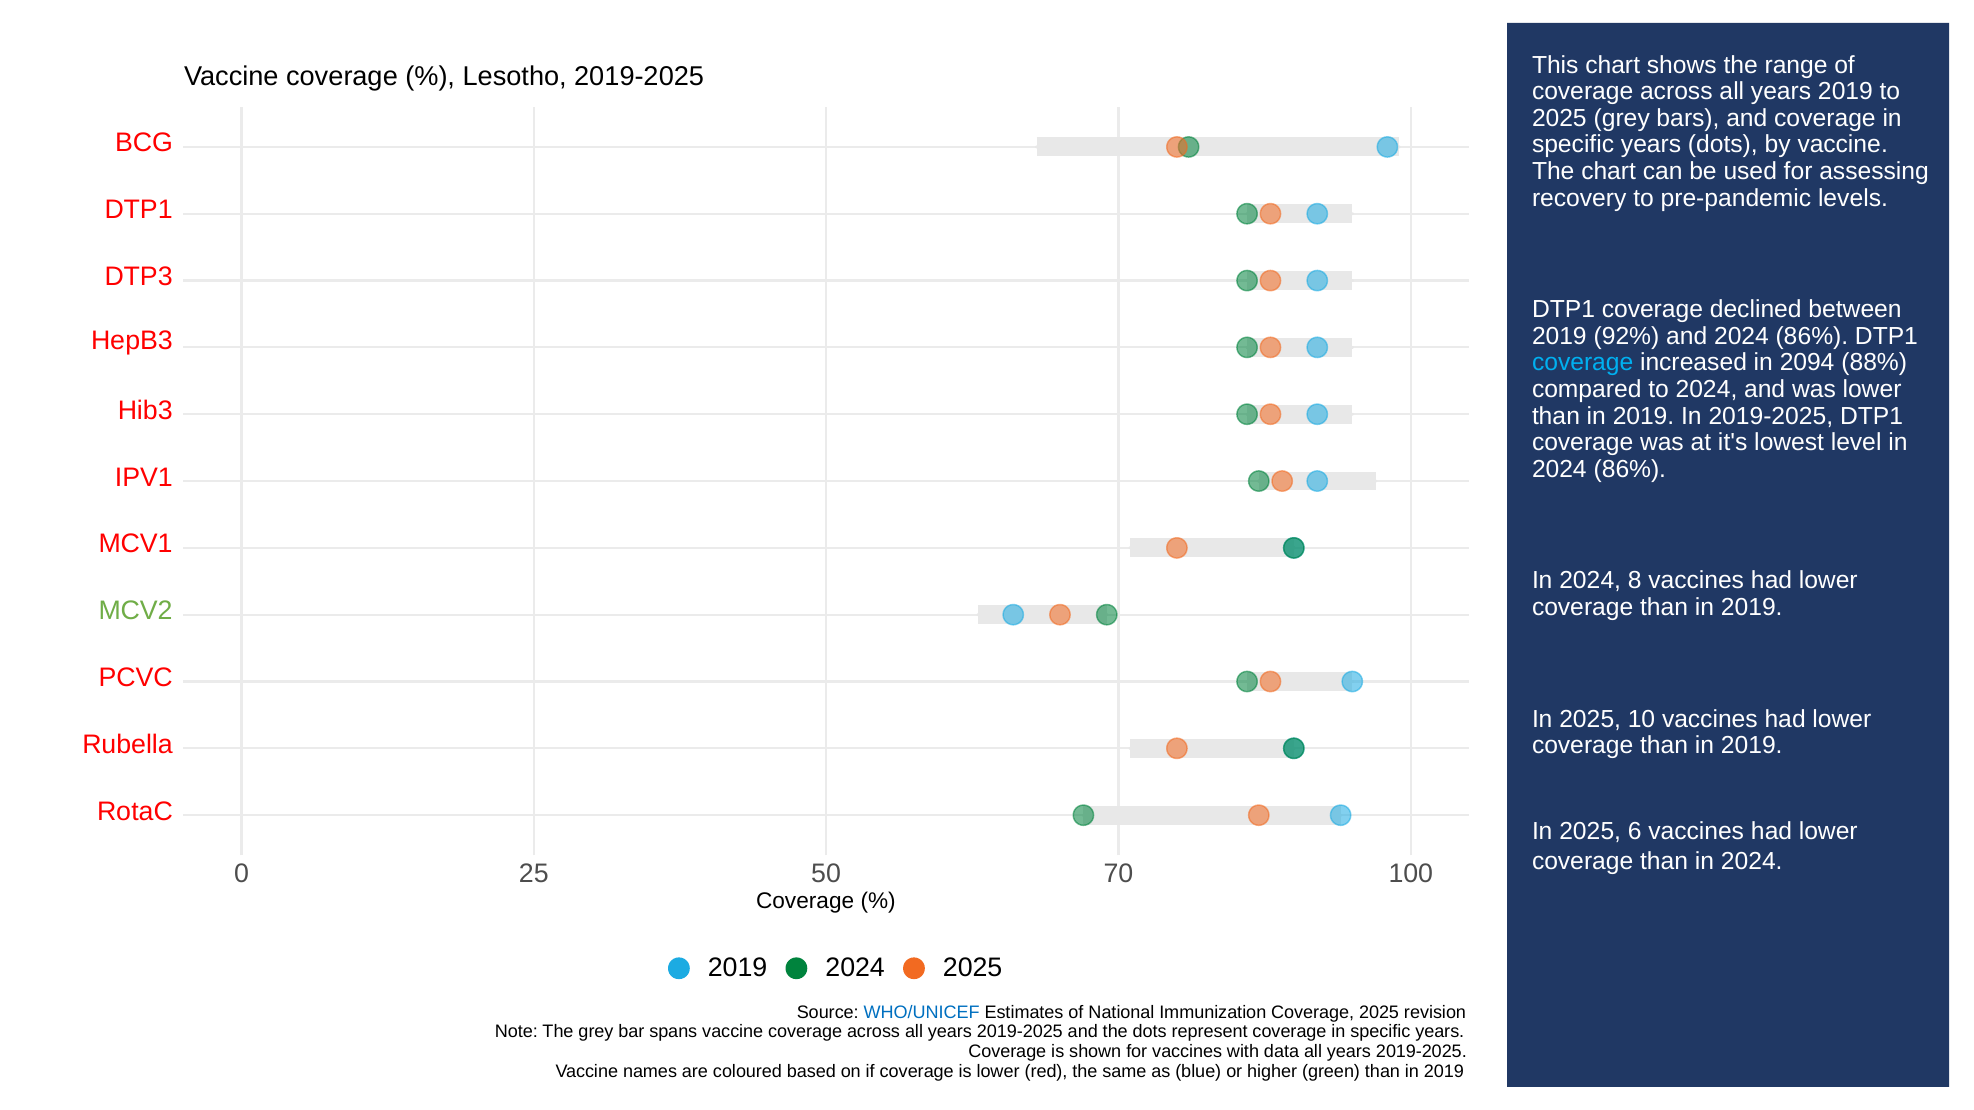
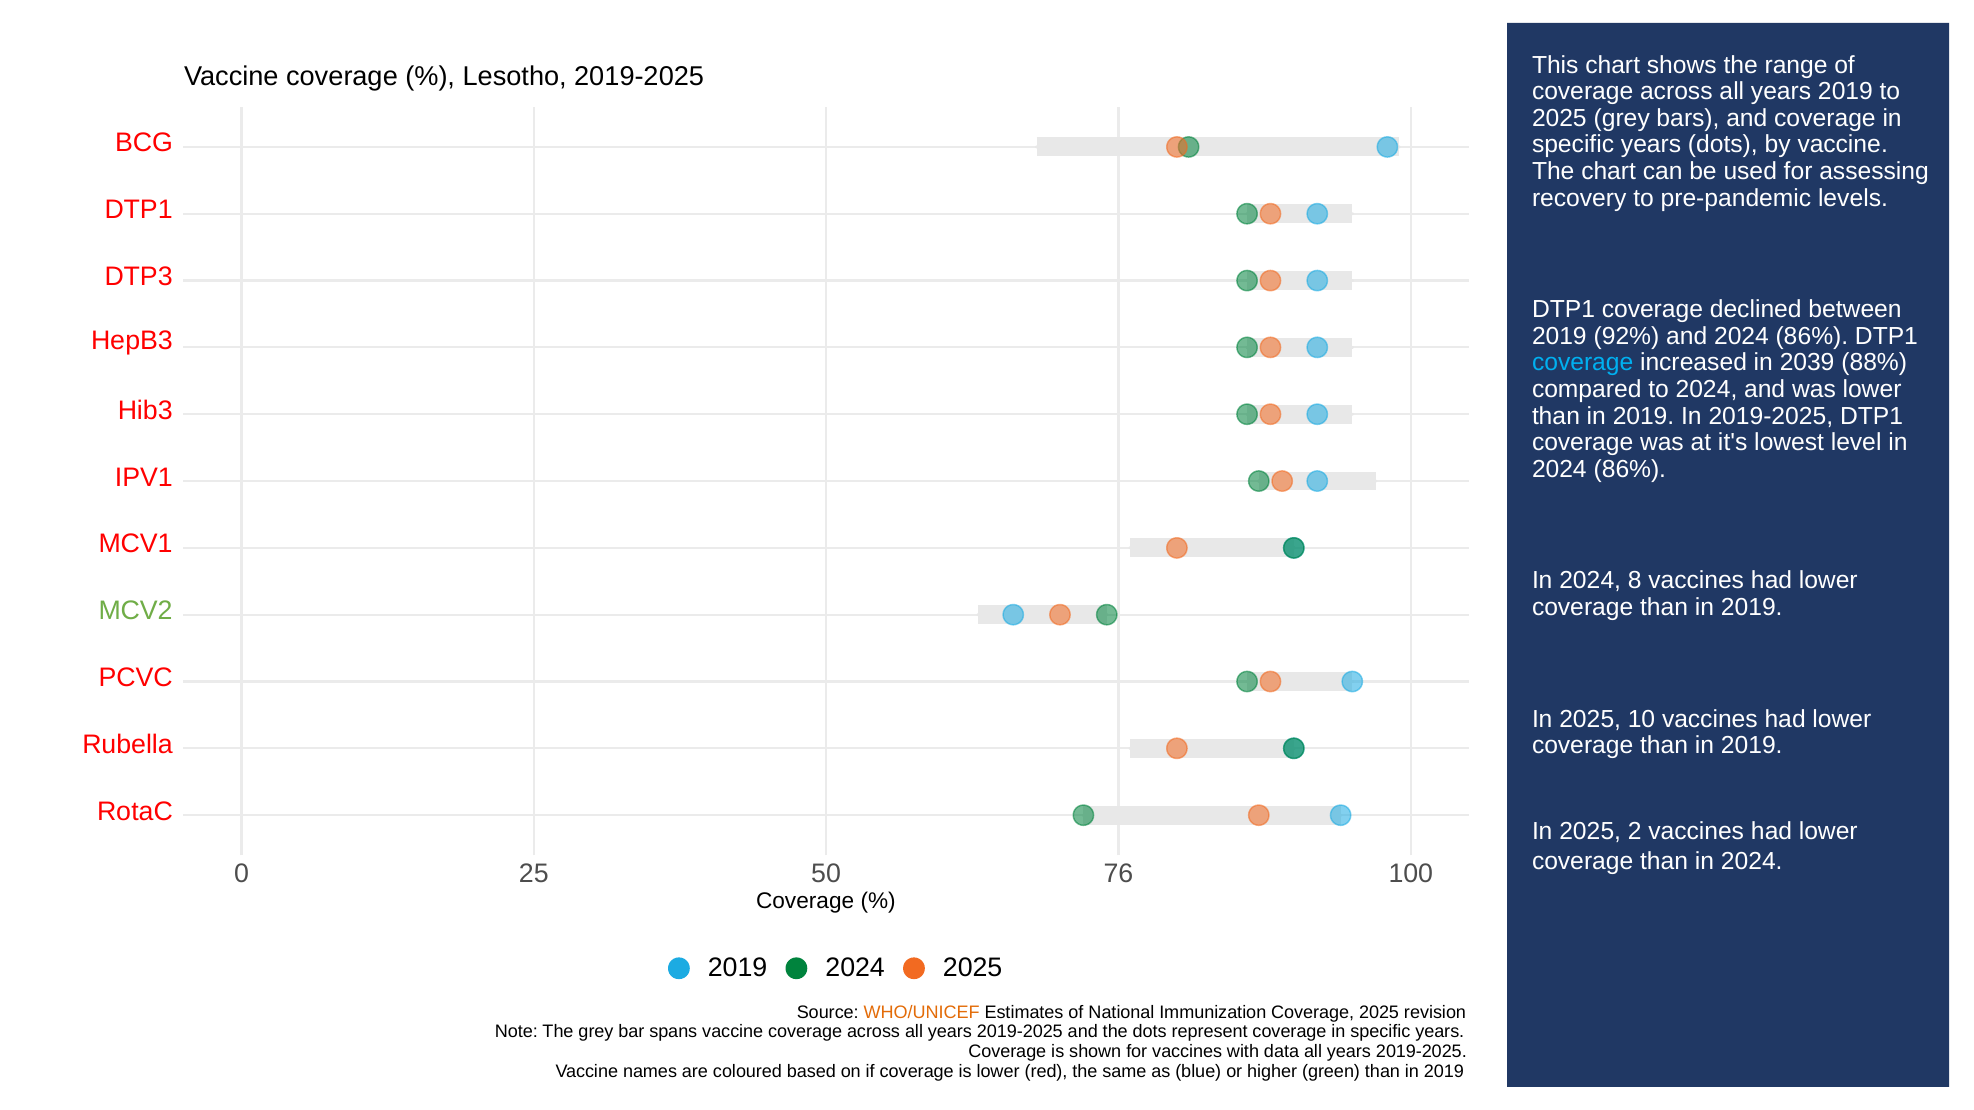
2094: 2094 -> 2039
6: 6 -> 2
70: 70 -> 76
WHO/UNICEF colour: blue -> orange
